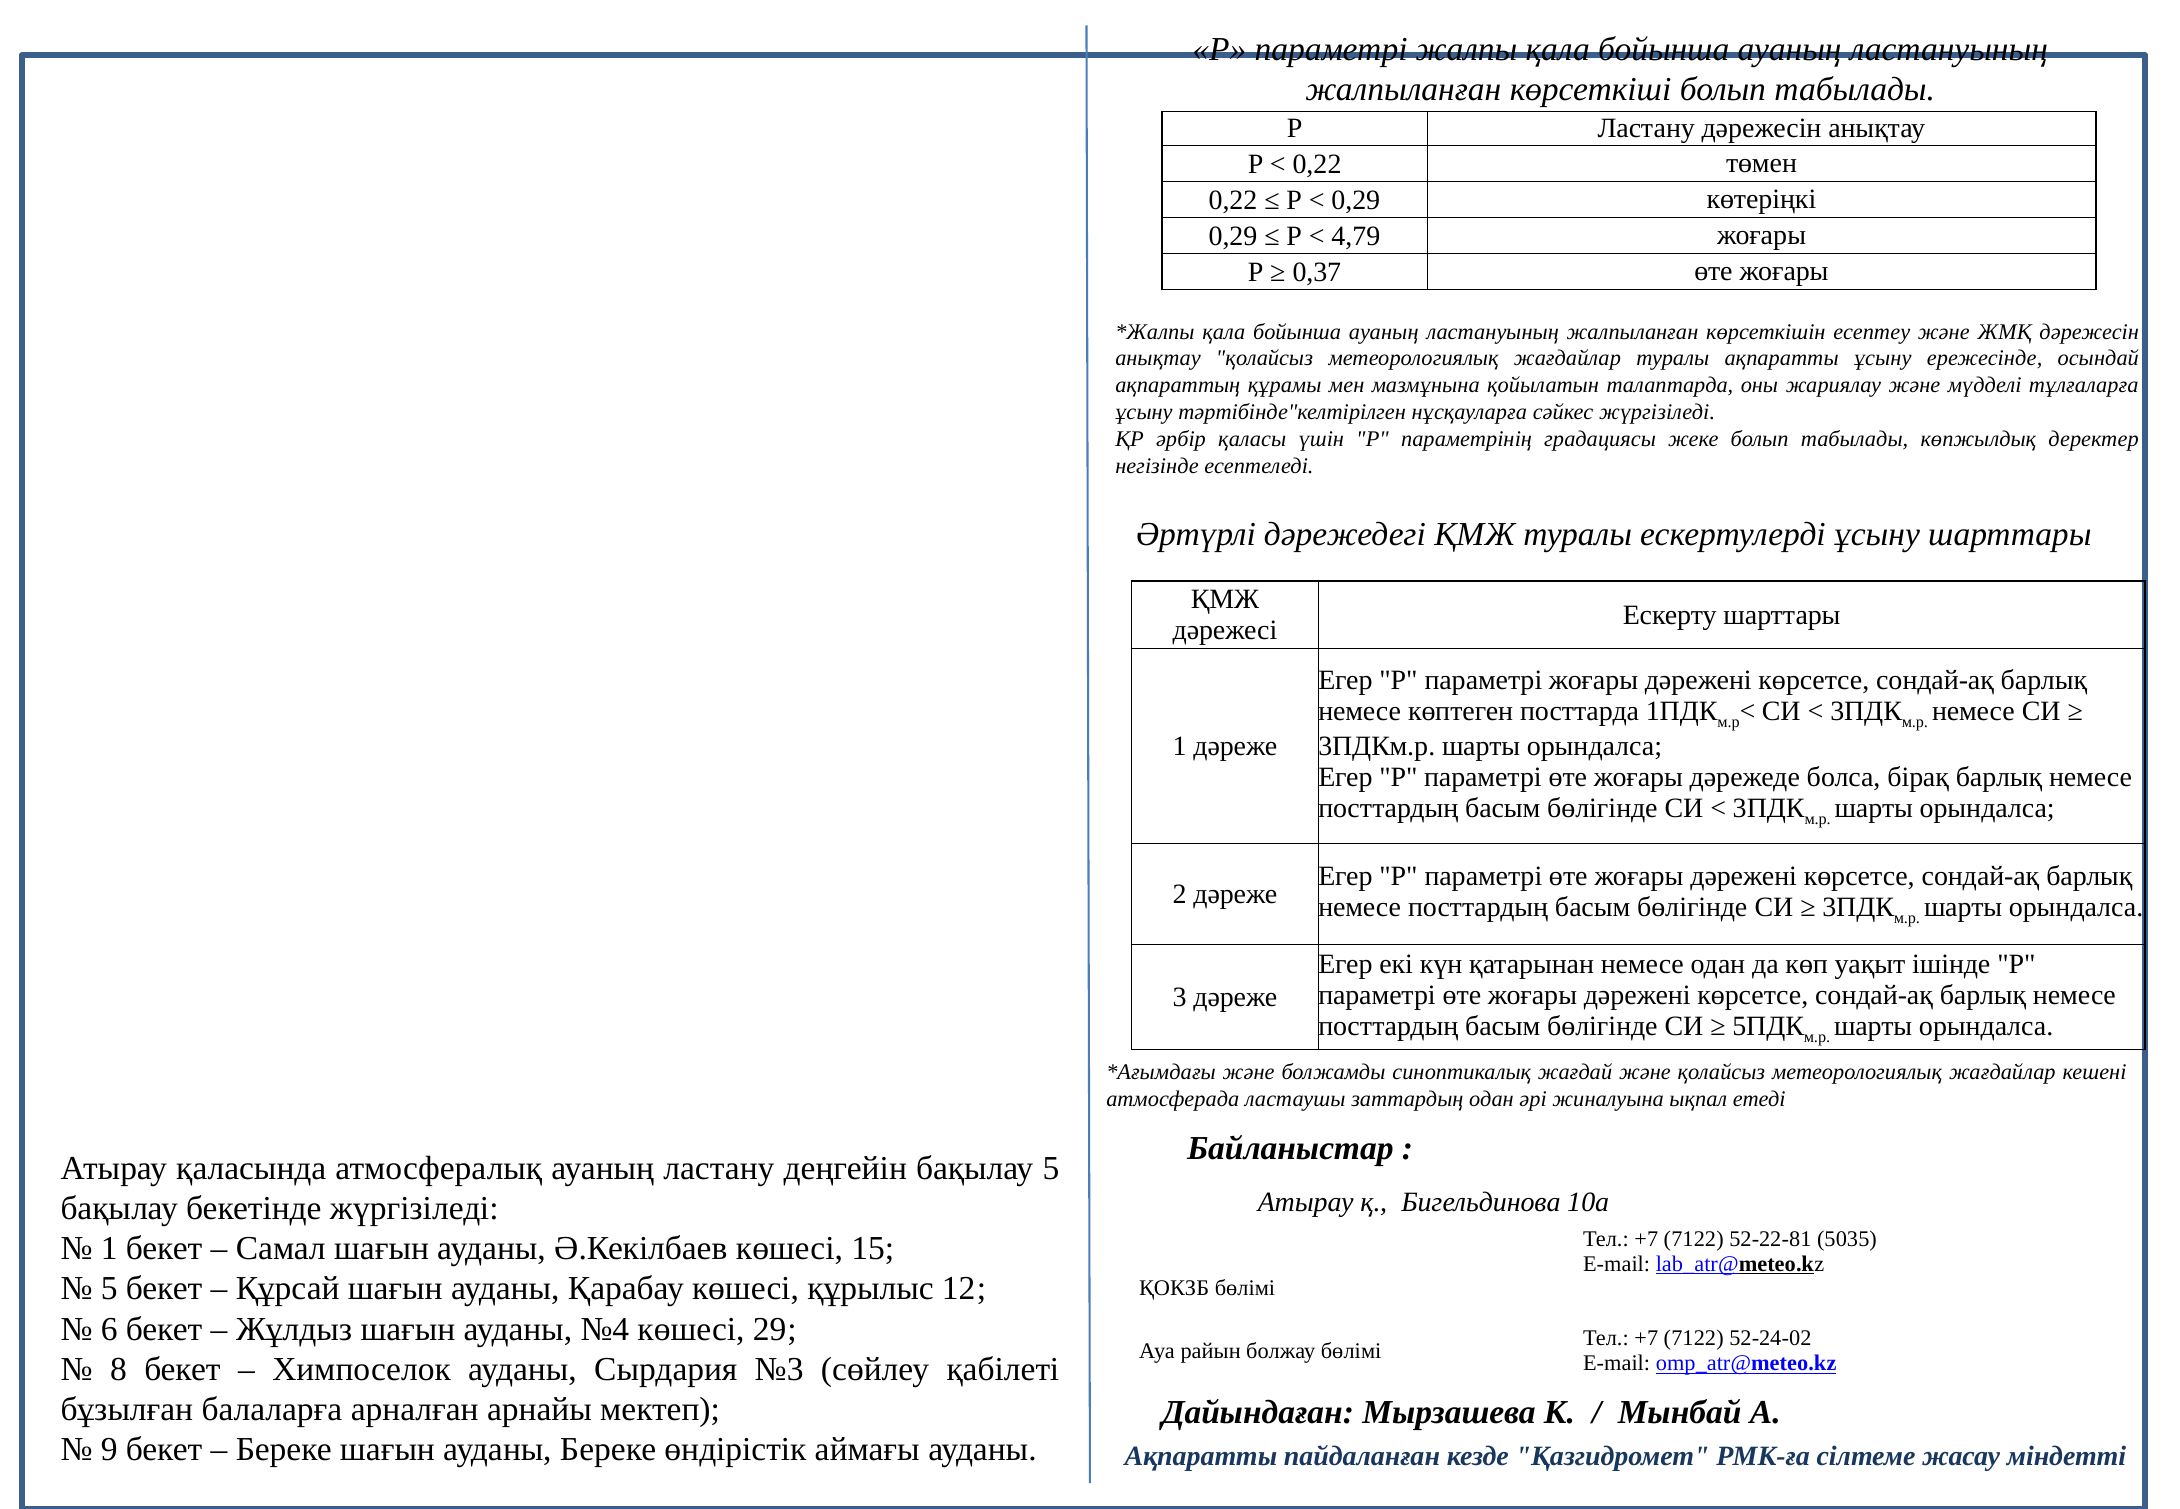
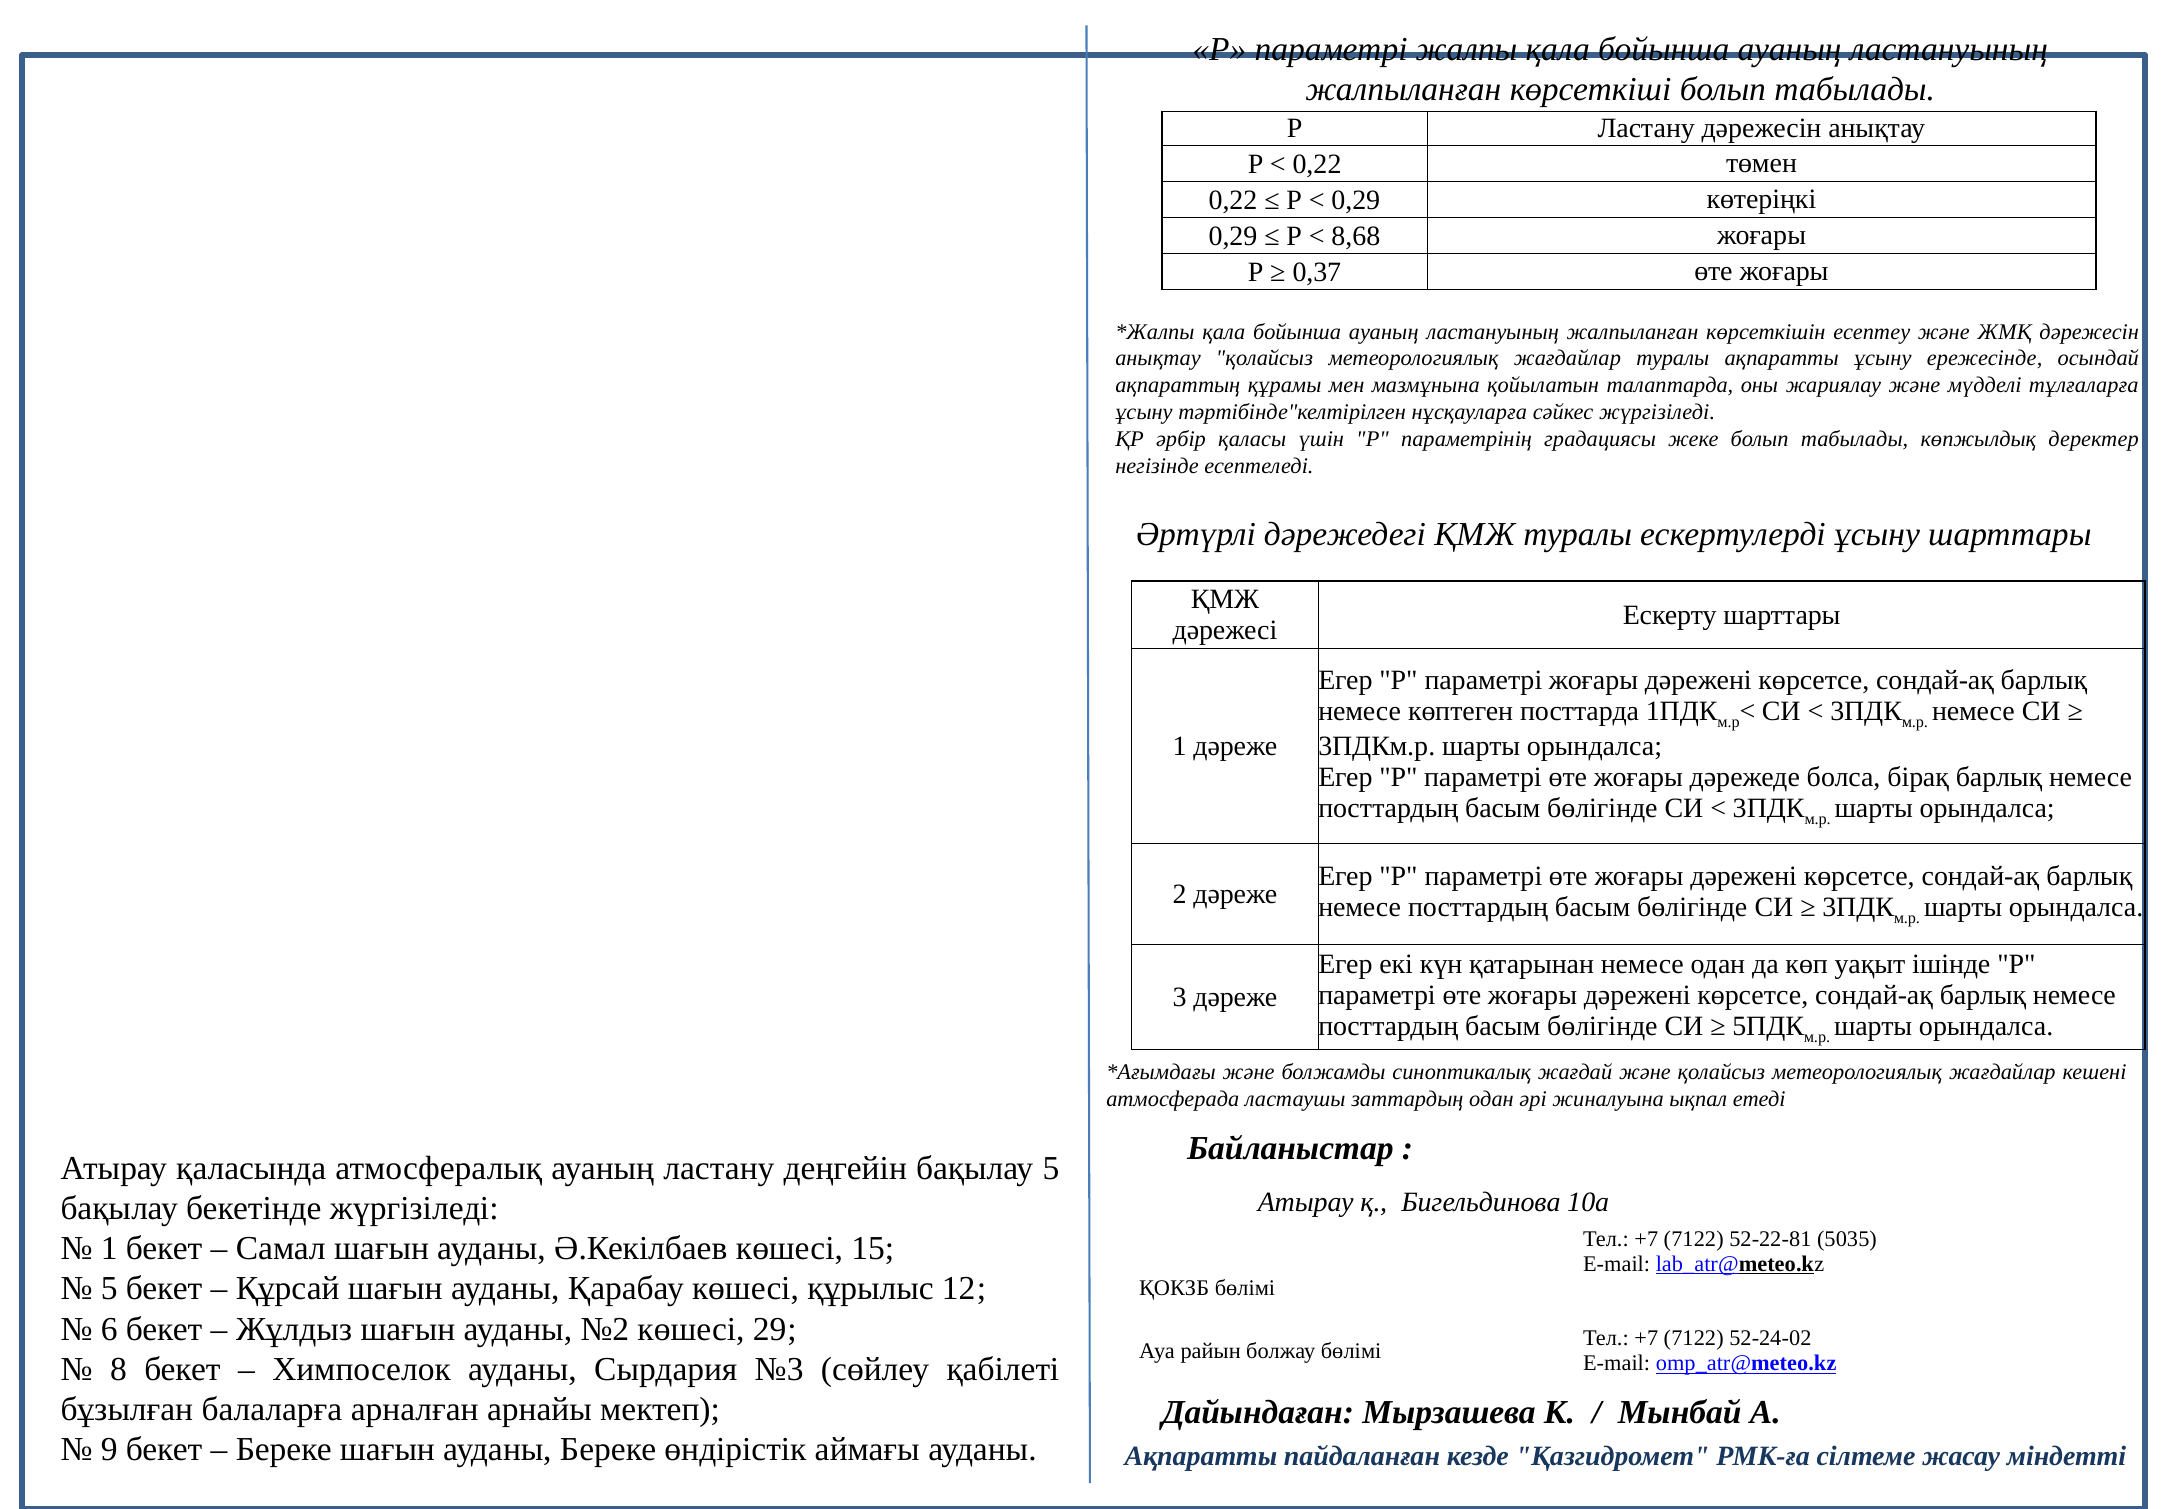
4,79: 4,79 -> 8,68
№4: №4 -> №2
